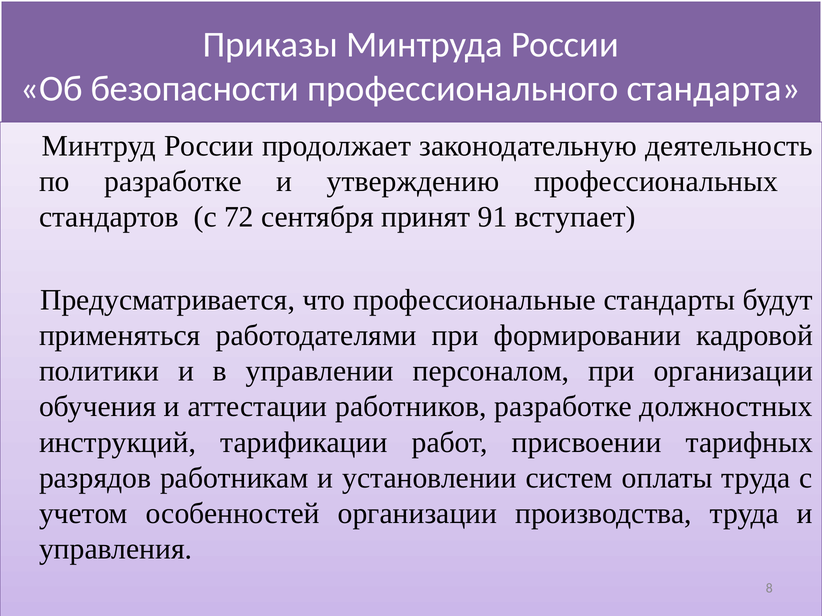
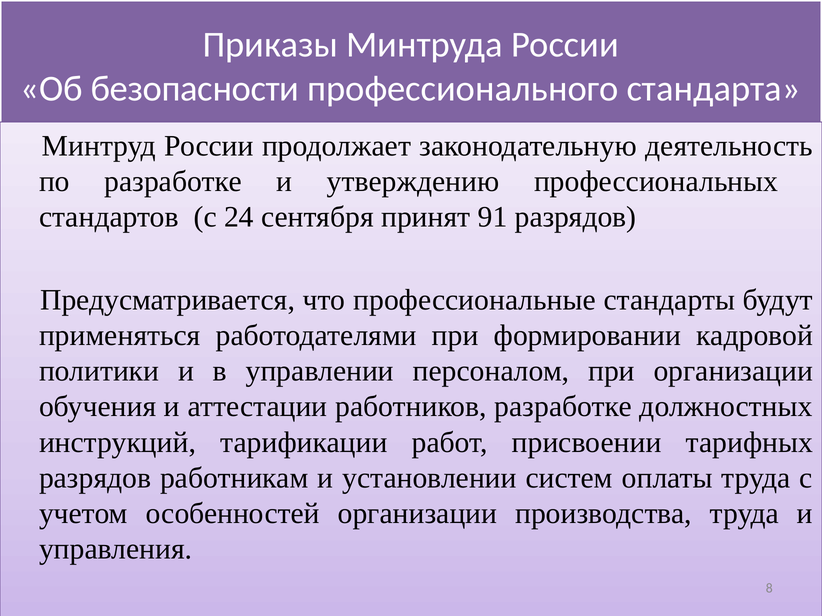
72: 72 -> 24
91 вступает: вступает -> разрядов
